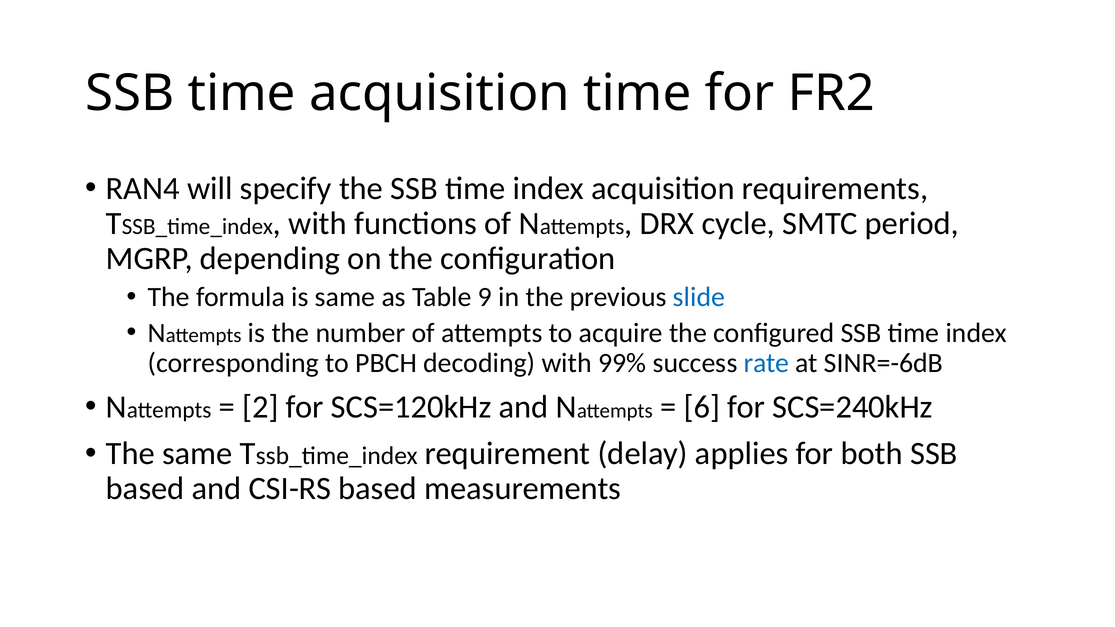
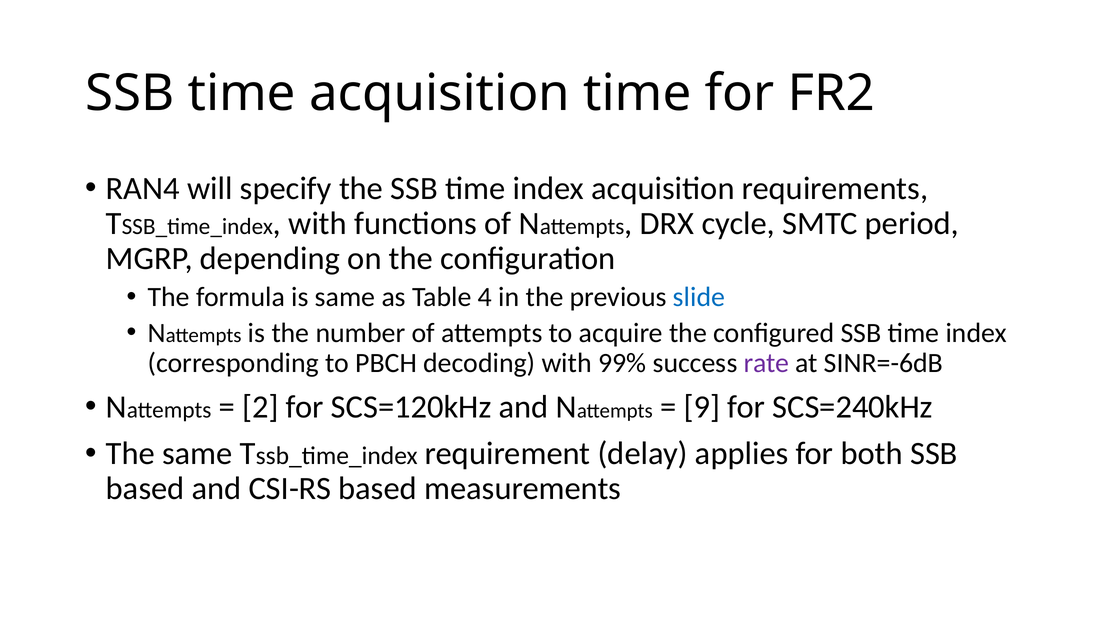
9: 9 -> 4
rate colour: blue -> purple
6: 6 -> 9
